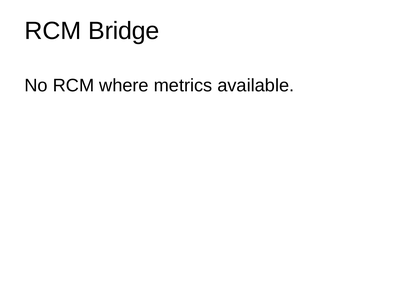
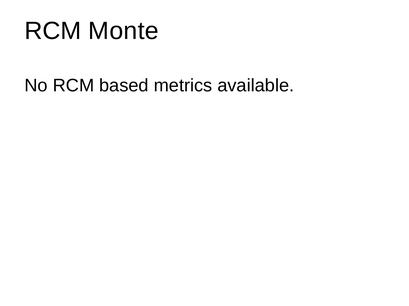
Bridge: Bridge -> Monte
where: where -> based
